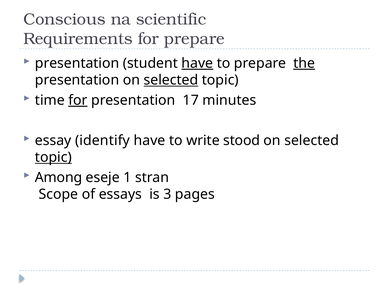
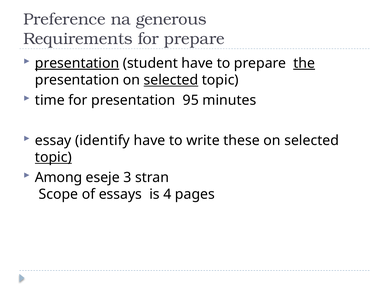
Conscious: Conscious -> Preference
scientific: scientific -> generous
presentation at (77, 63) underline: none -> present
have at (197, 63) underline: present -> none
for at (78, 100) underline: present -> none
17: 17 -> 95
stood: stood -> these
1: 1 -> 3
3: 3 -> 4
